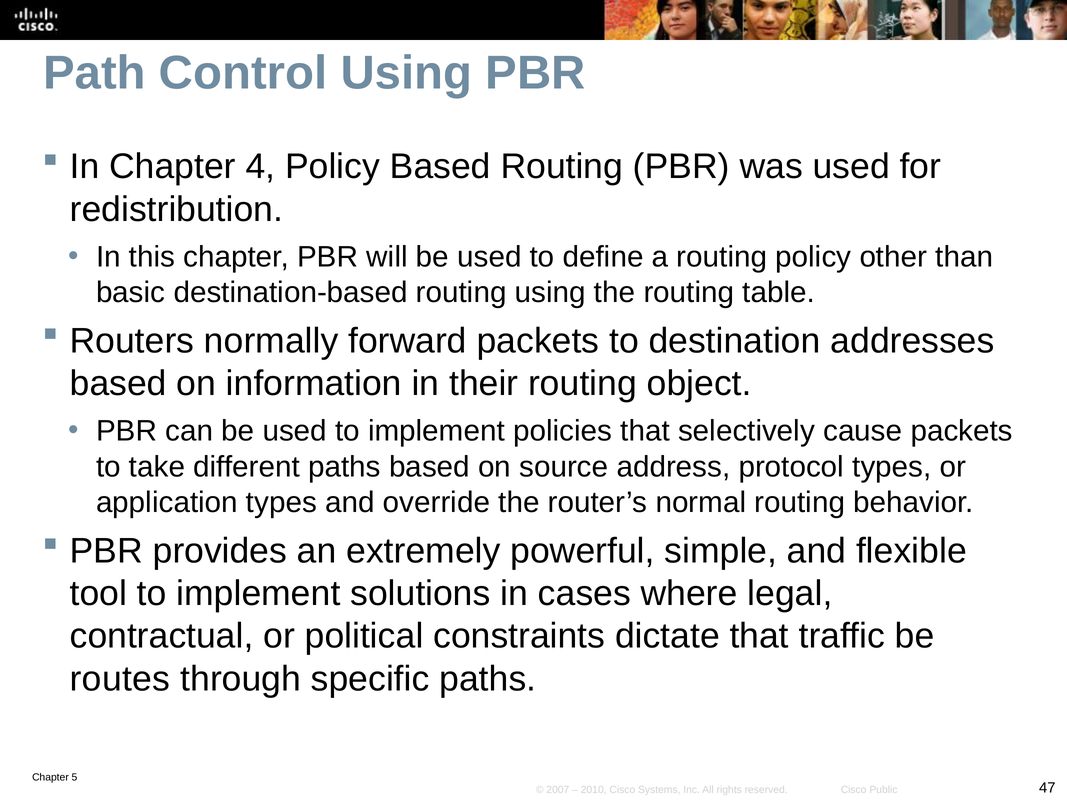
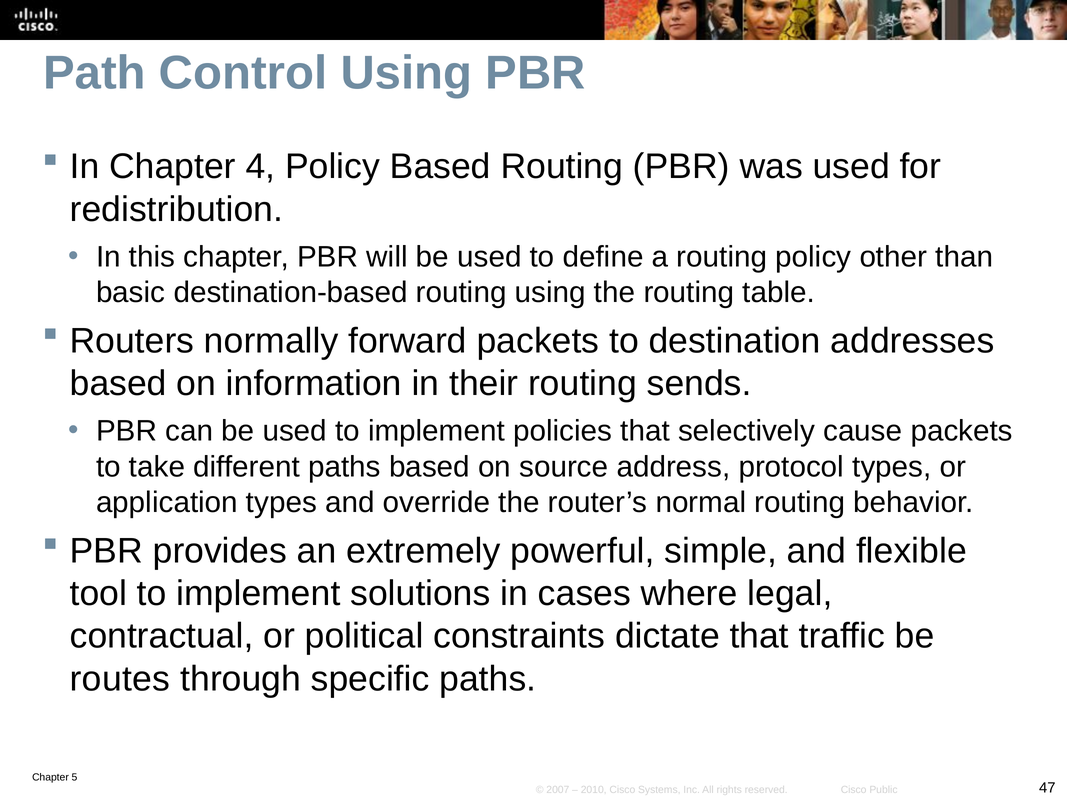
object: object -> sends
